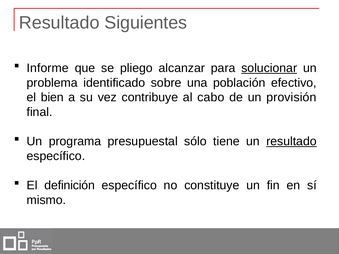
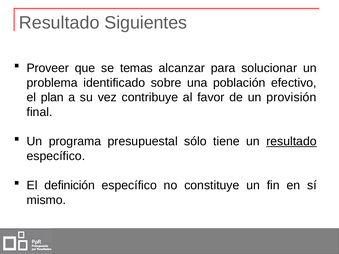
Informe: Informe -> Proveer
pliego: pliego -> temas
solucionar underline: present -> none
bien: bien -> plan
cabo: cabo -> favor
